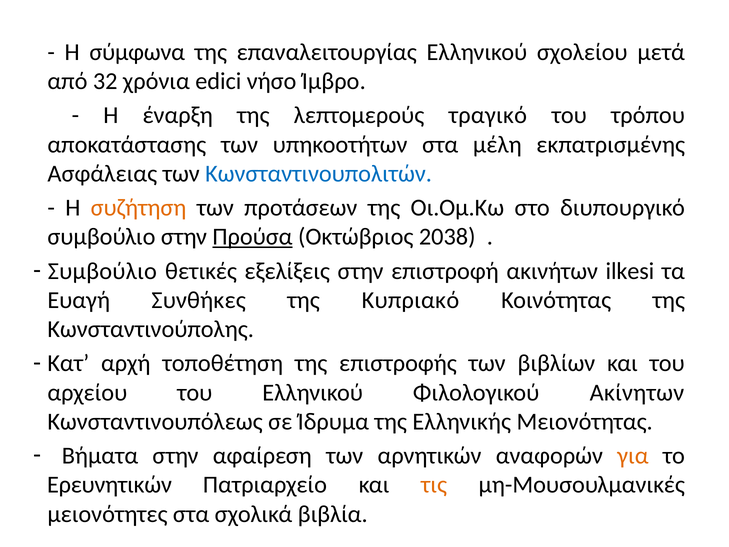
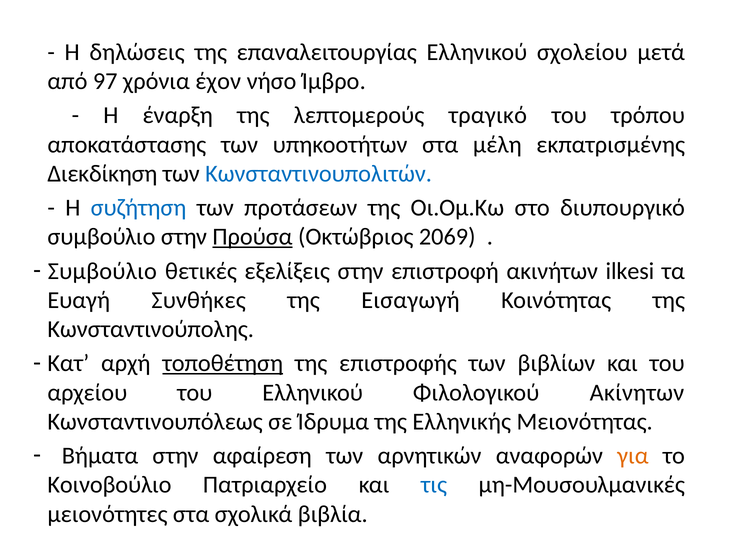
σύμφωνα: σύμφωνα -> δηλώσεις
32: 32 -> 97
edici: edici -> έχον
Ασφάλειας: Ασφάλειας -> Διεκδίκηση
συζήτηση colour: orange -> blue
2038: 2038 -> 2069
Κυπριακό: Κυπριακό -> Εισαγωγή
τοποθέτηση underline: none -> present
Ερευνητικών: Ερευνητικών -> Κοινοβούλιο
τις colour: orange -> blue
